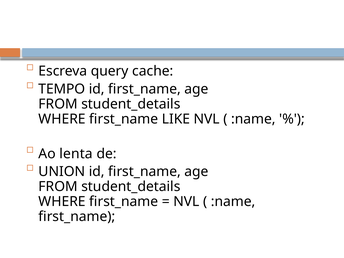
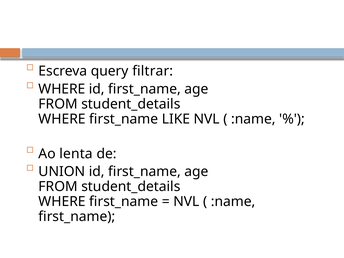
cache: cache -> filtrar
TEMPO at (62, 89): TEMPO -> WHERE
